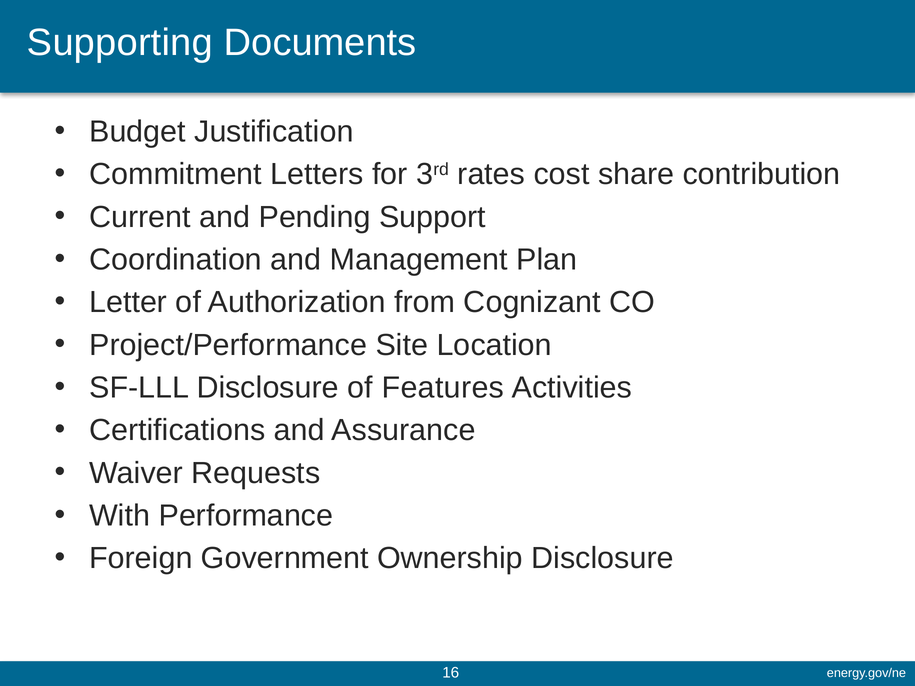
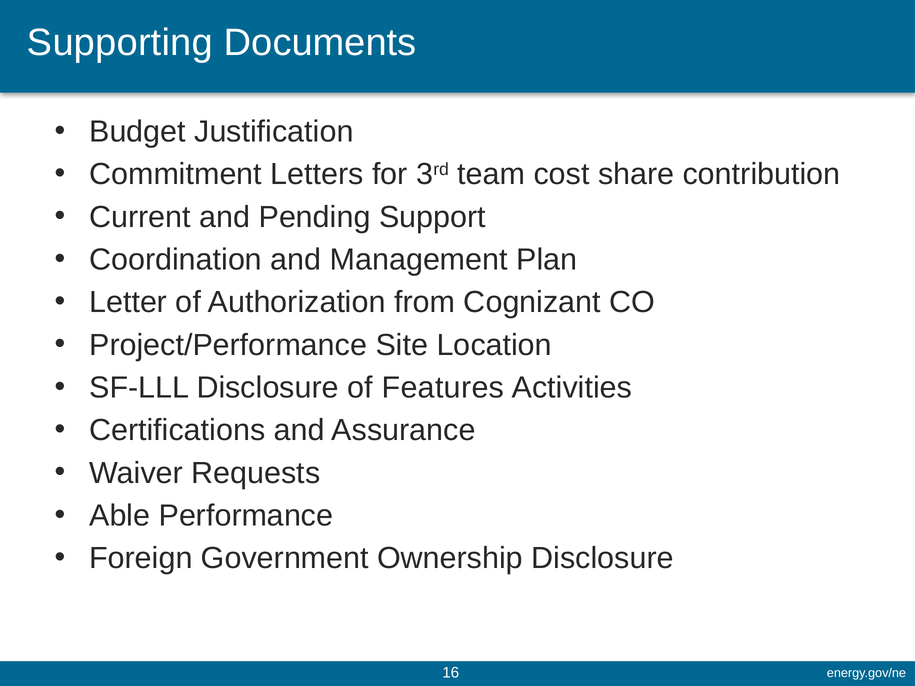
rates: rates -> team
With: With -> Able
